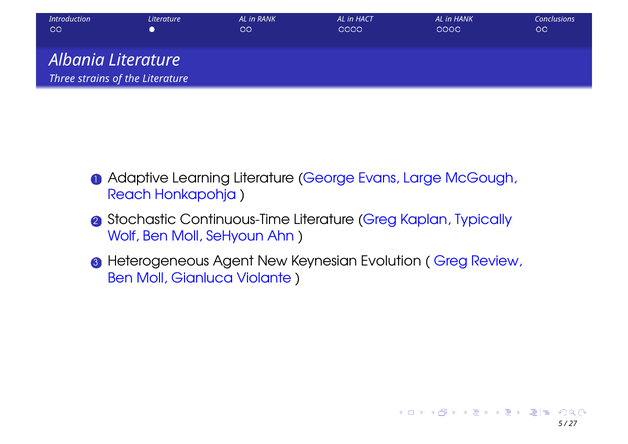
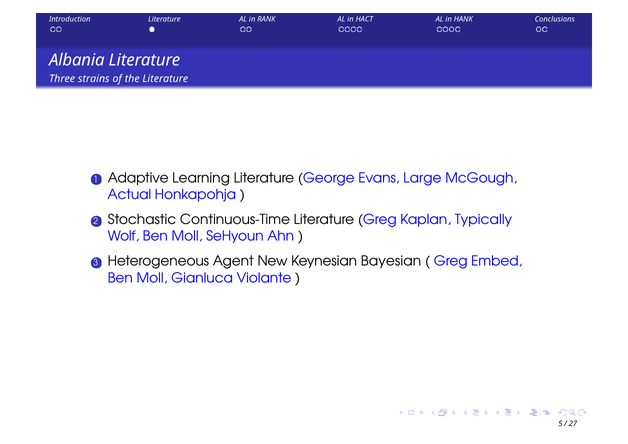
Reach: Reach -> Actual
Evolution: Evolution -> Bayesian
Review: Review -> Embed
